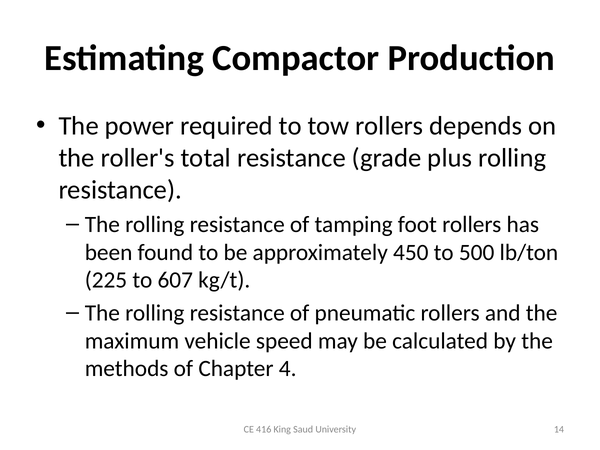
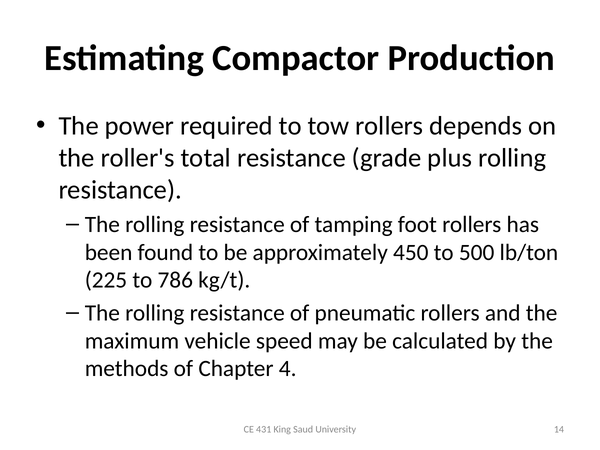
607: 607 -> 786
416: 416 -> 431
